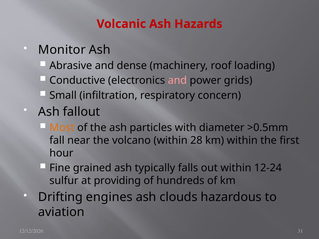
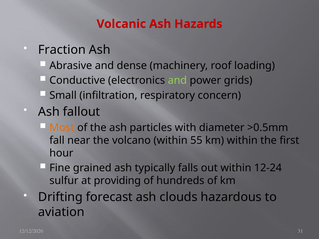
Monitor: Monitor -> Fraction
and at (177, 80) colour: pink -> light green
28: 28 -> 55
engines: engines -> forecast
